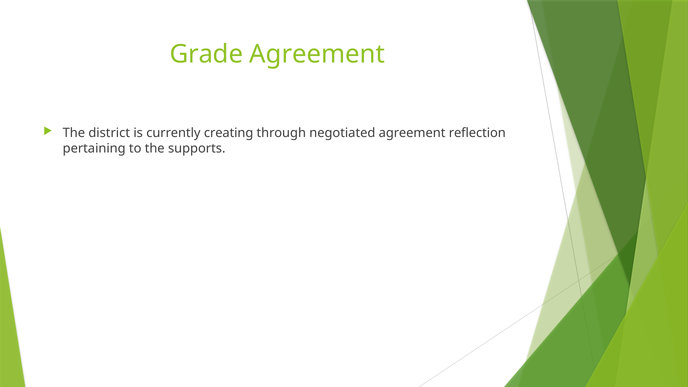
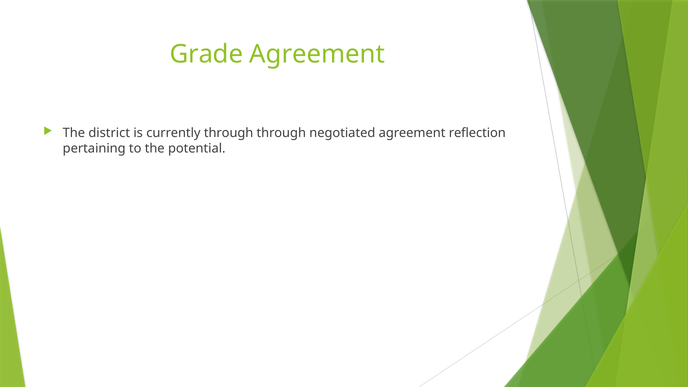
currently creating: creating -> through
supports: supports -> potential
